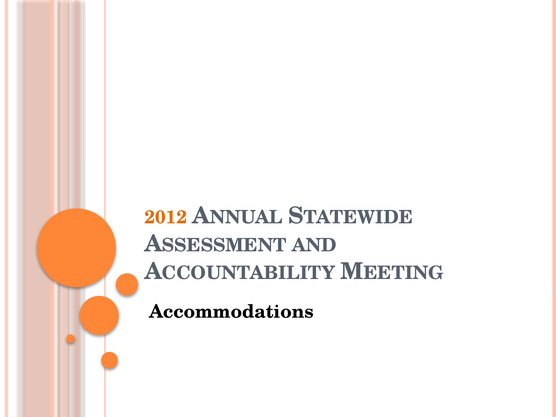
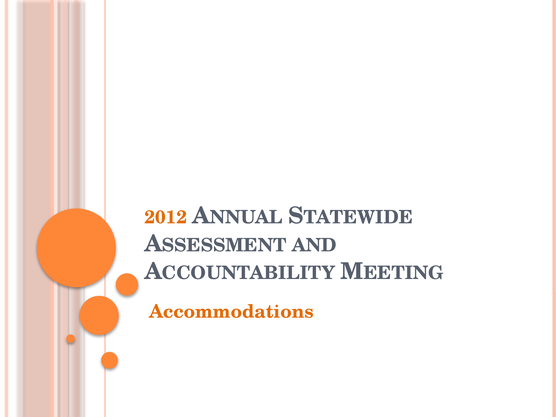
Accommodations colour: black -> orange
